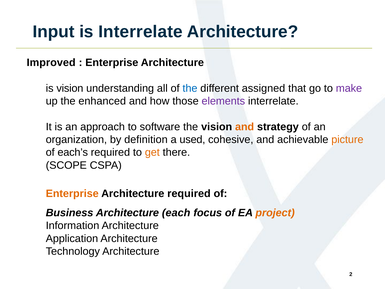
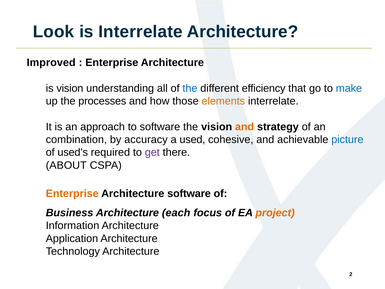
Input: Input -> Look
assigned: assigned -> efficiency
make colour: purple -> blue
enhanced: enhanced -> processes
elements colour: purple -> orange
organization: organization -> combination
definition: definition -> accuracy
picture colour: orange -> blue
each’s: each’s -> used’s
get colour: orange -> purple
SCOPE: SCOPE -> ABOUT
Architecture required: required -> software
